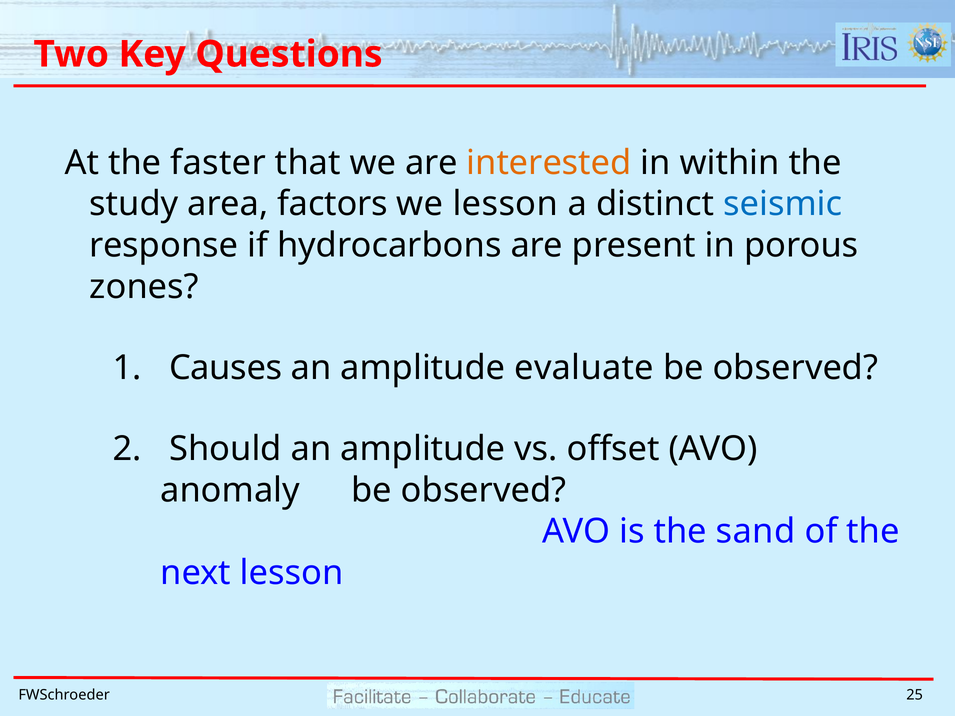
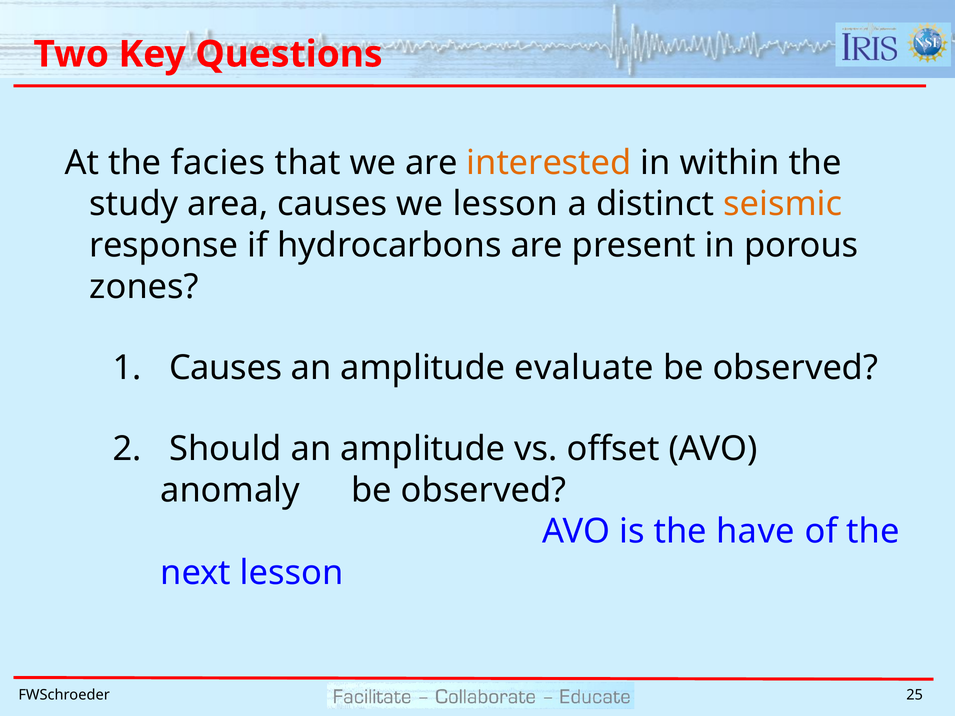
faster: faster -> facies
area factors: factors -> causes
seismic colour: blue -> orange
sand: sand -> have
